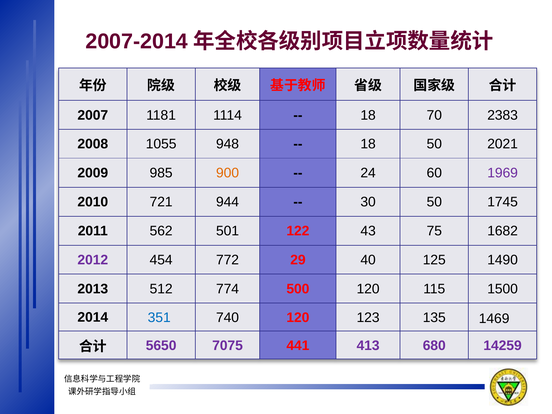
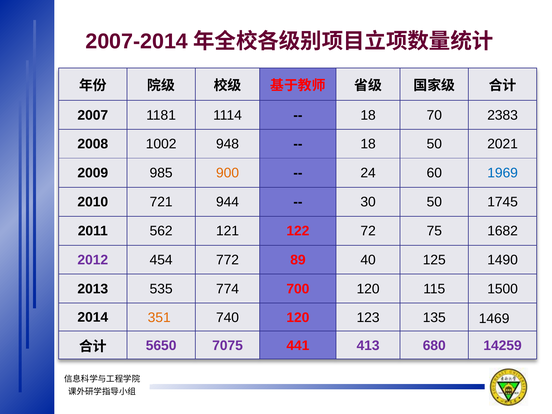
1055: 1055 -> 1002
1969 colour: purple -> blue
501: 501 -> 121
43: 43 -> 72
29: 29 -> 89
512: 512 -> 535
500: 500 -> 700
351 colour: blue -> orange
